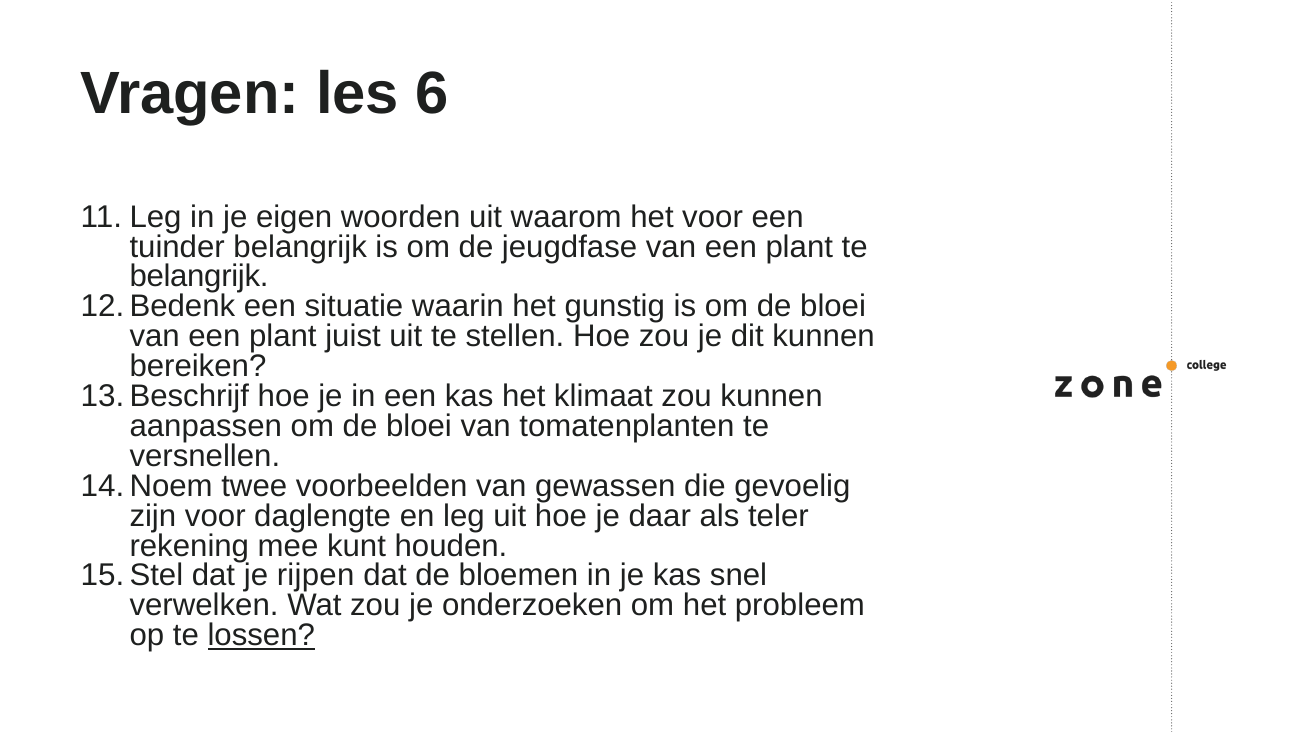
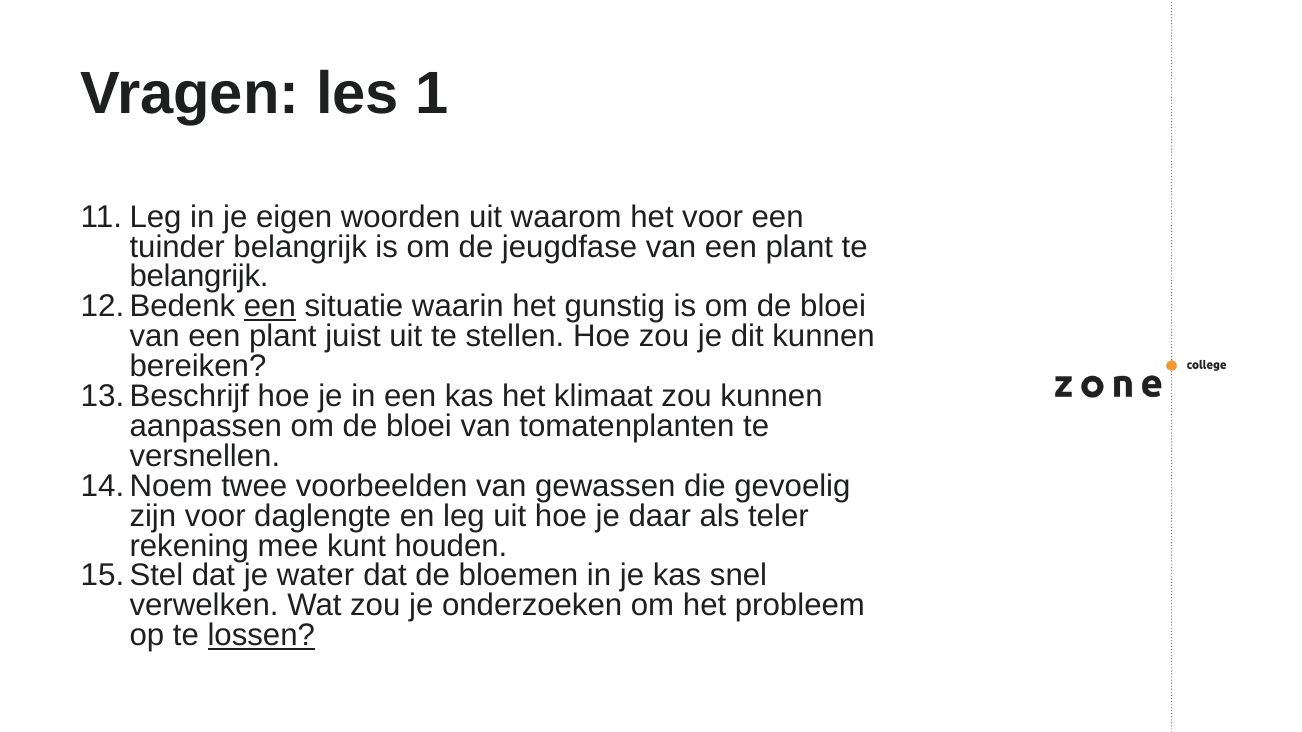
6: 6 -> 1
een at (270, 307) underline: none -> present
rijpen: rijpen -> water
